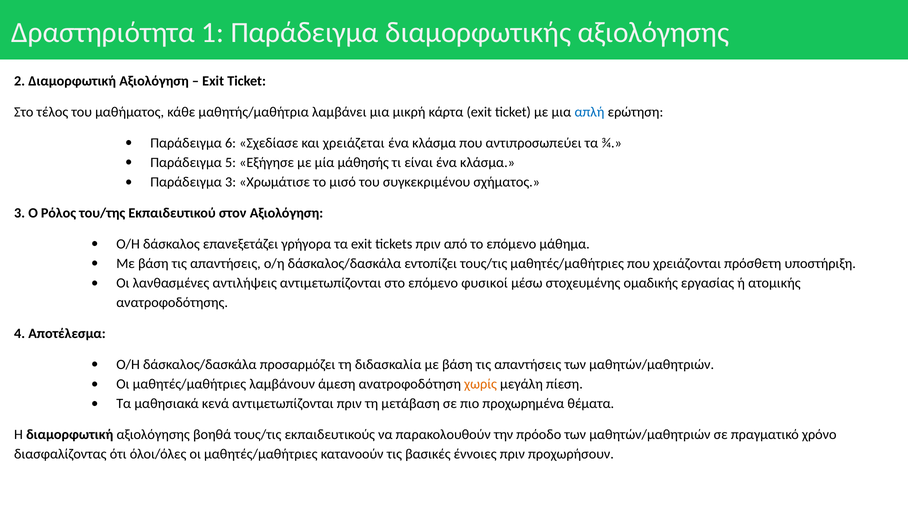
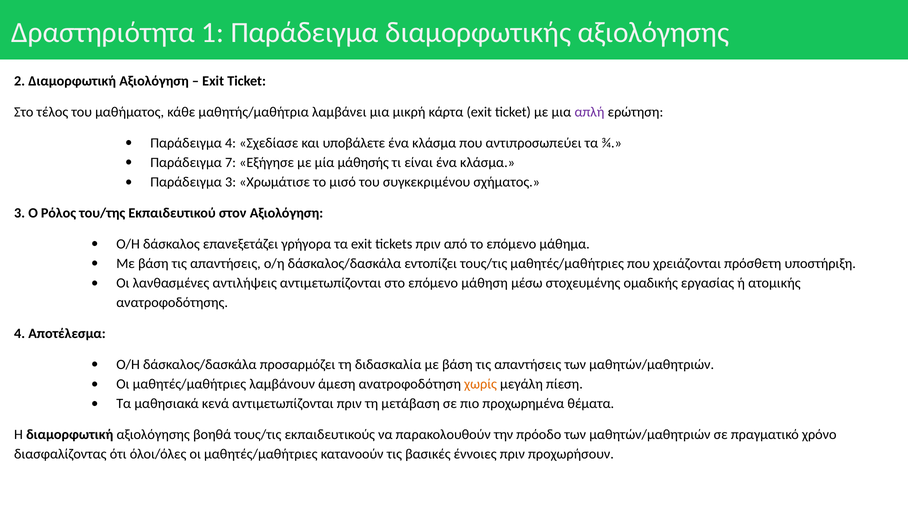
απλή colour: blue -> purple
Παράδειγμα 6: 6 -> 4
χρειάζεται: χρειάζεται -> υποβάλετε
5: 5 -> 7
φυσικοί: φυσικοί -> μάθηση
